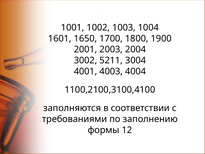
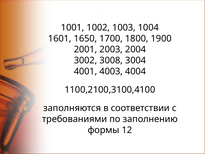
5211: 5211 -> 3008
